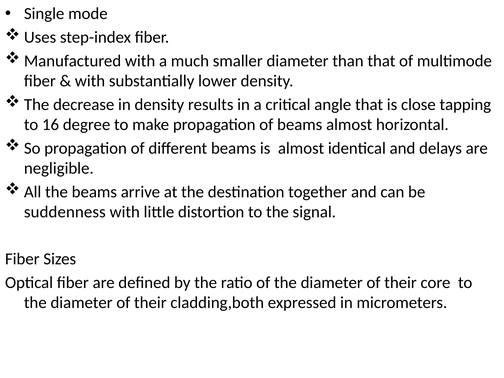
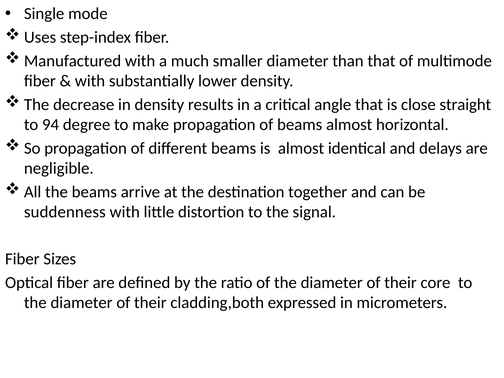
tapping: tapping -> straight
16: 16 -> 94
